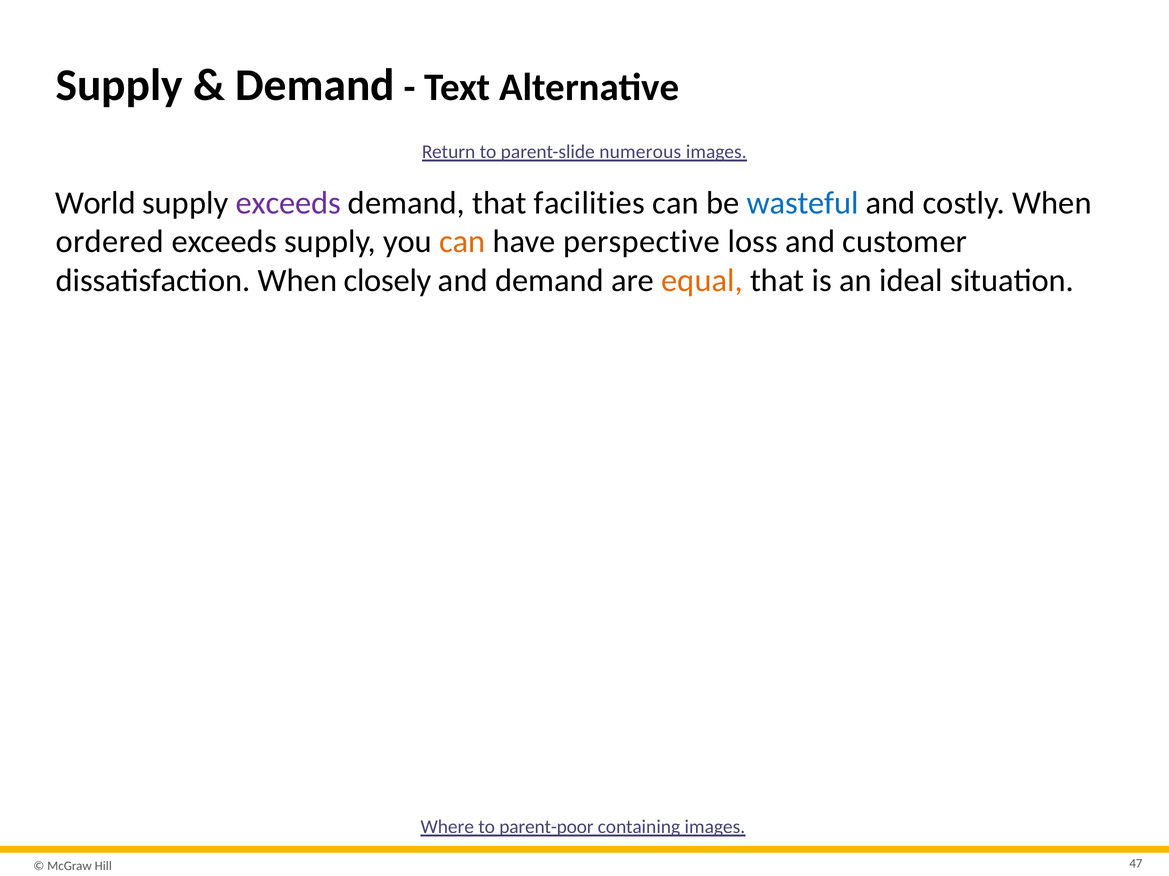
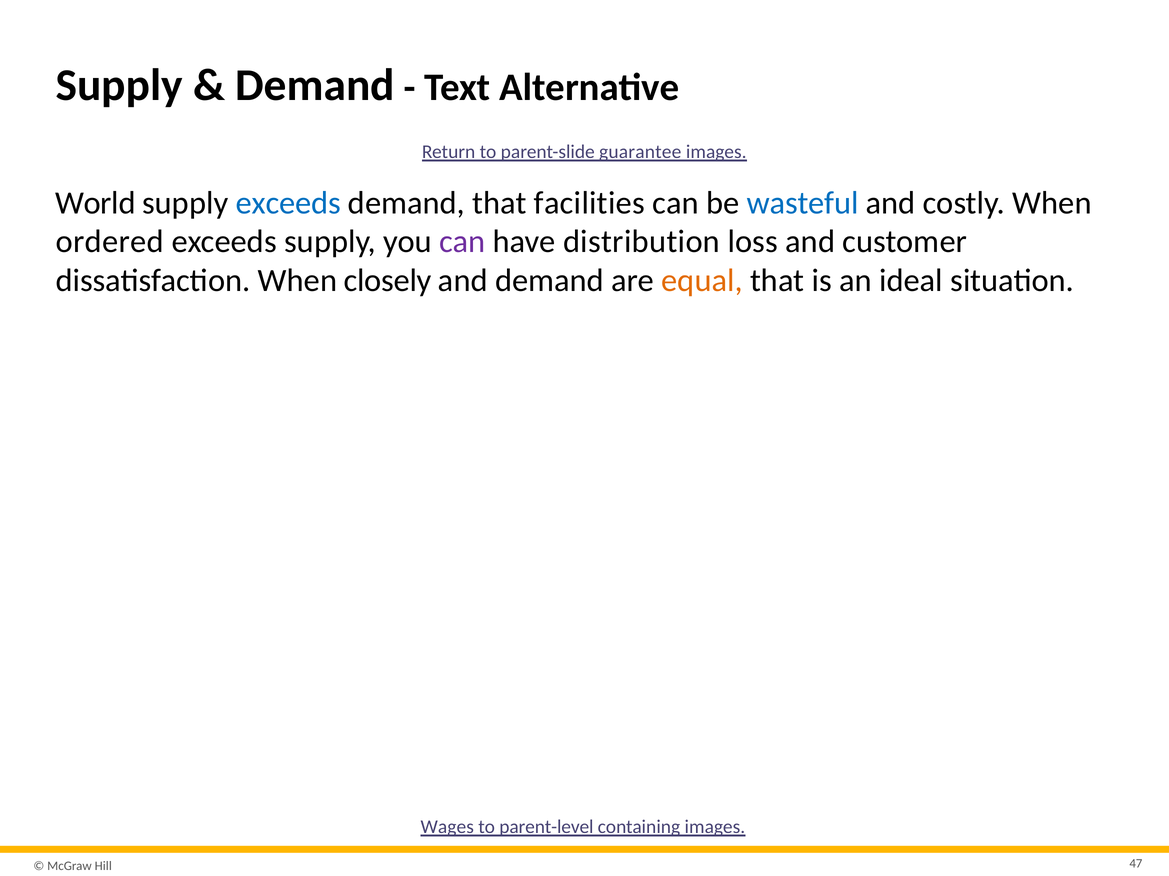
numerous: numerous -> guarantee
exceeds at (288, 203) colour: purple -> blue
can at (462, 242) colour: orange -> purple
perspective: perspective -> distribution
Where: Where -> Wages
parent-poor: parent-poor -> parent-level
